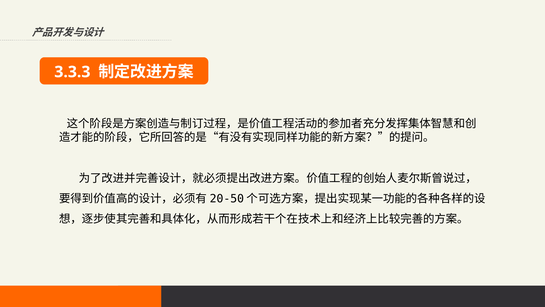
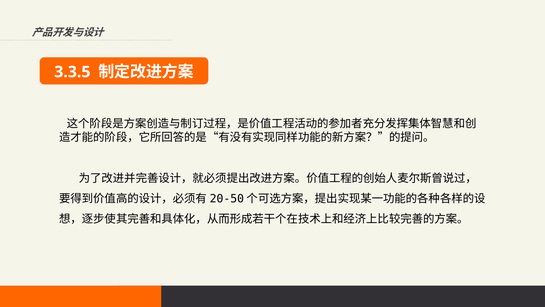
3.3.3: 3.3.3 -> 3.3.5
